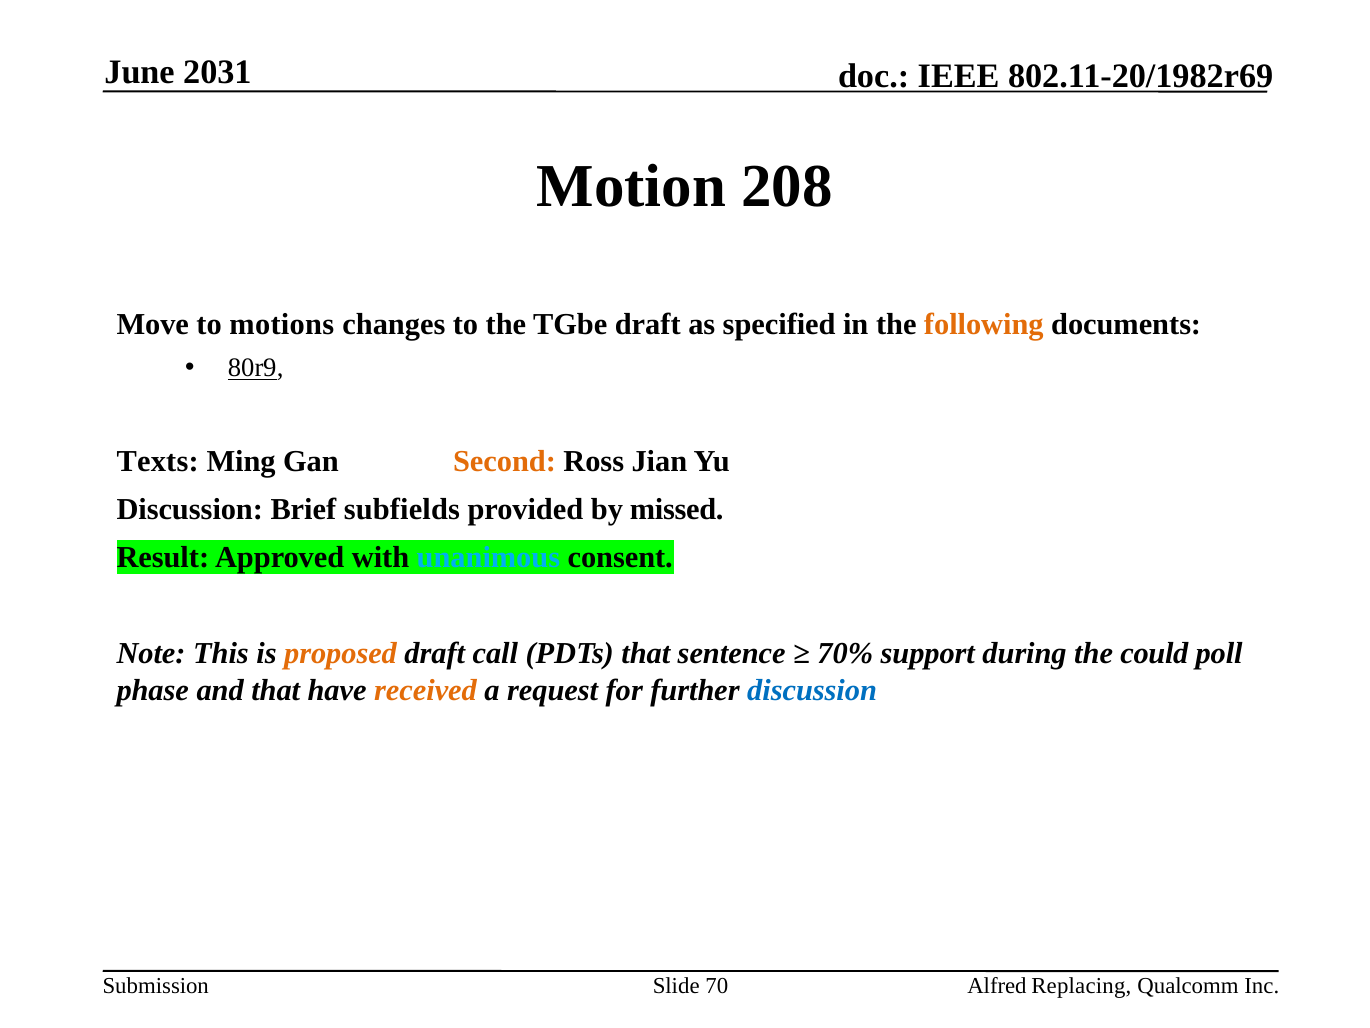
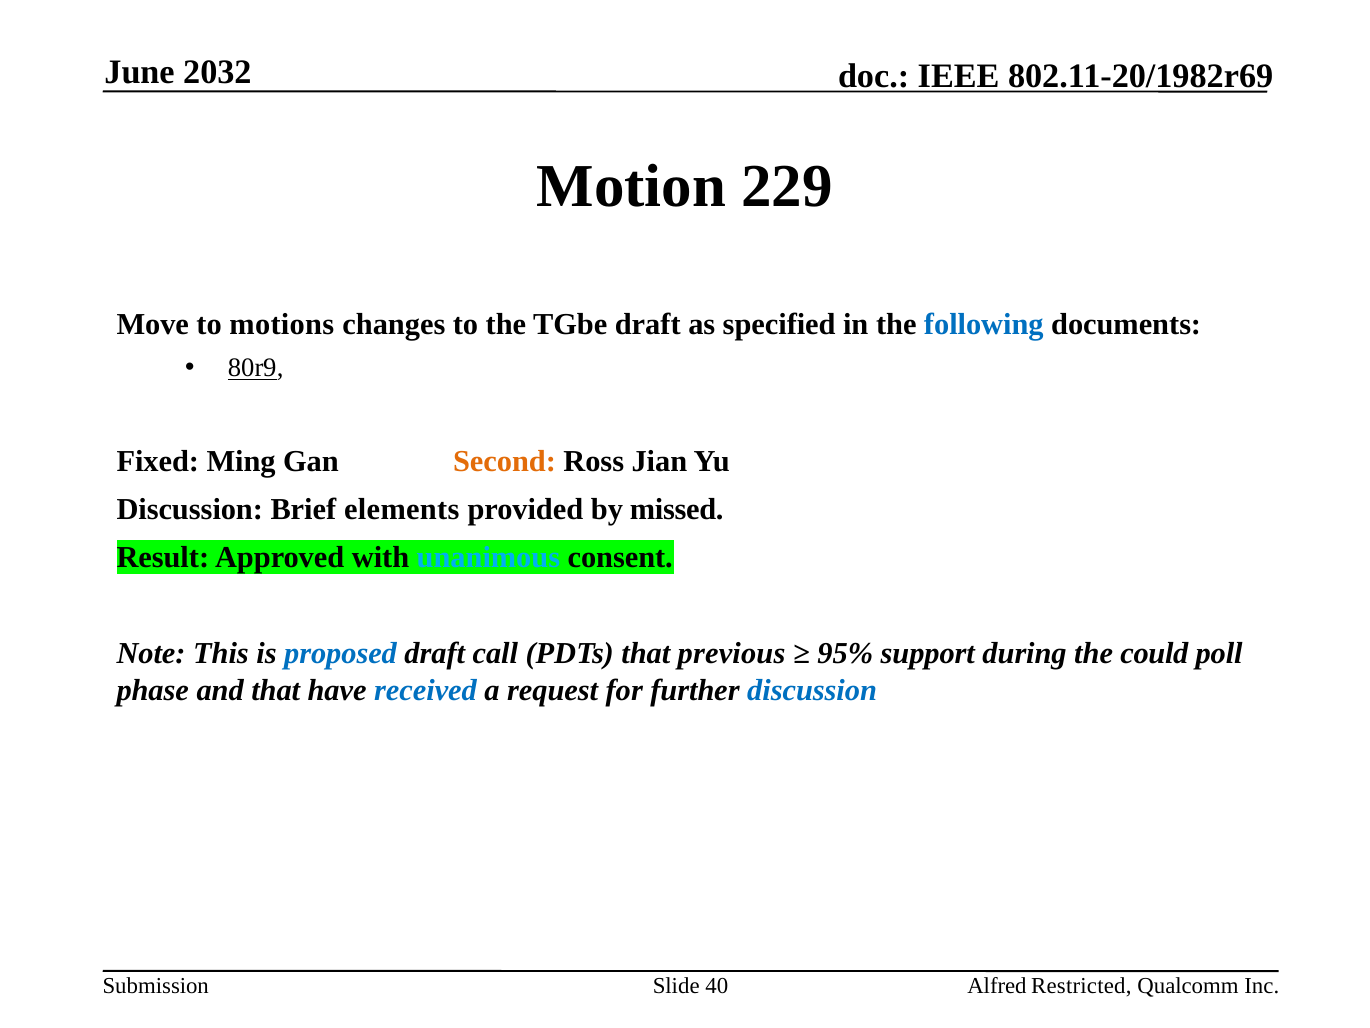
2031: 2031 -> 2032
208: 208 -> 229
following colour: orange -> blue
Texts: Texts -> Fixed
subfields: subfields -> elements
proposed colour: orange -> blue
sentence: sentence -> previous
70%: 70% -> 95%
received colour: orange -> blue
70: 70 -> 40
Replacing: Replacing -> Restricted
